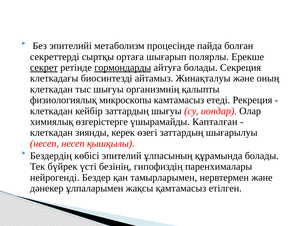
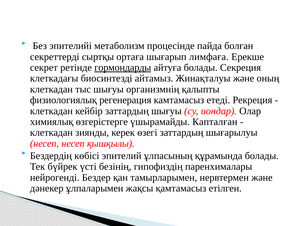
полярлы: полярлы -> лимфаға
секрет underline: present -> none
микроскопы: микроскопы -> регенерация
